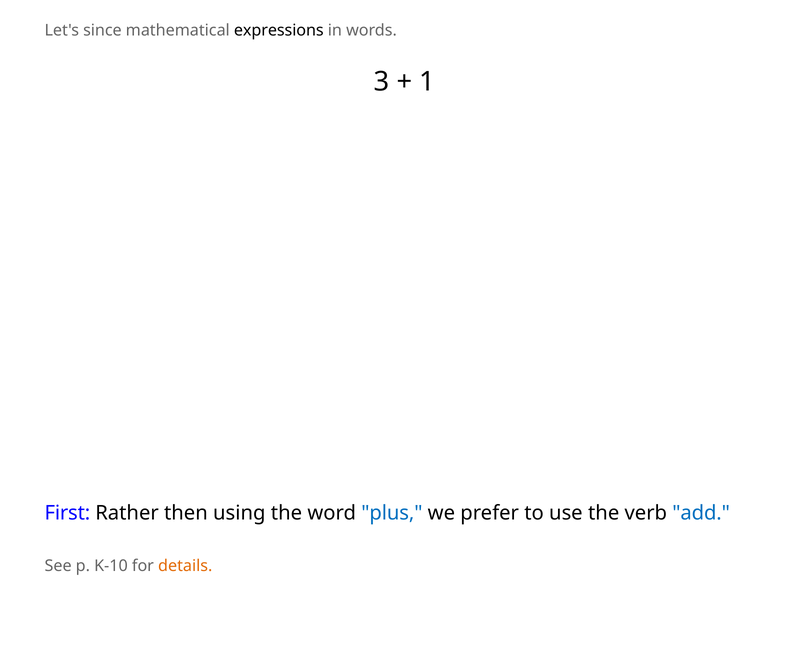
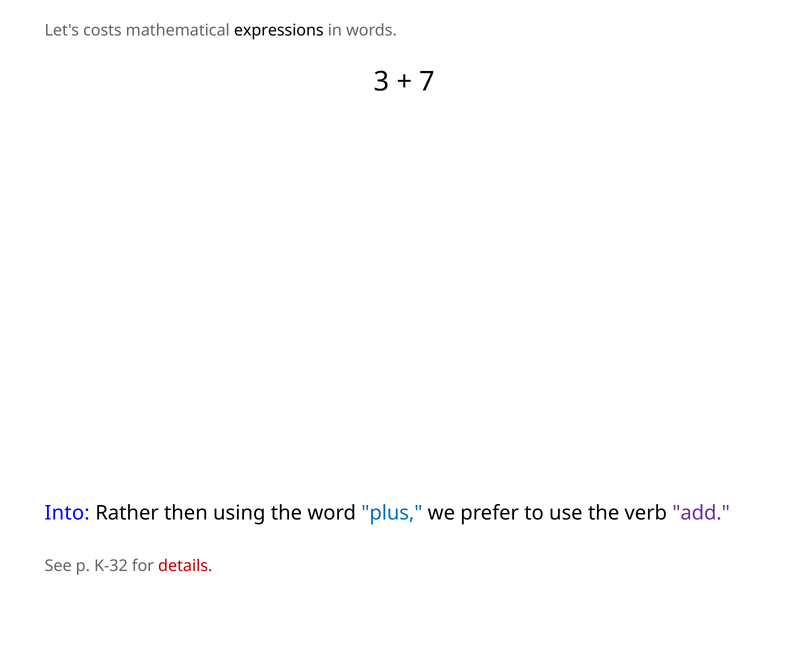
since: since -> costs
1: 1 -> 7
First: First -> Into
add colour: blue -> purple
K-10: K-10 -> K-32
details colour: orange -> red
